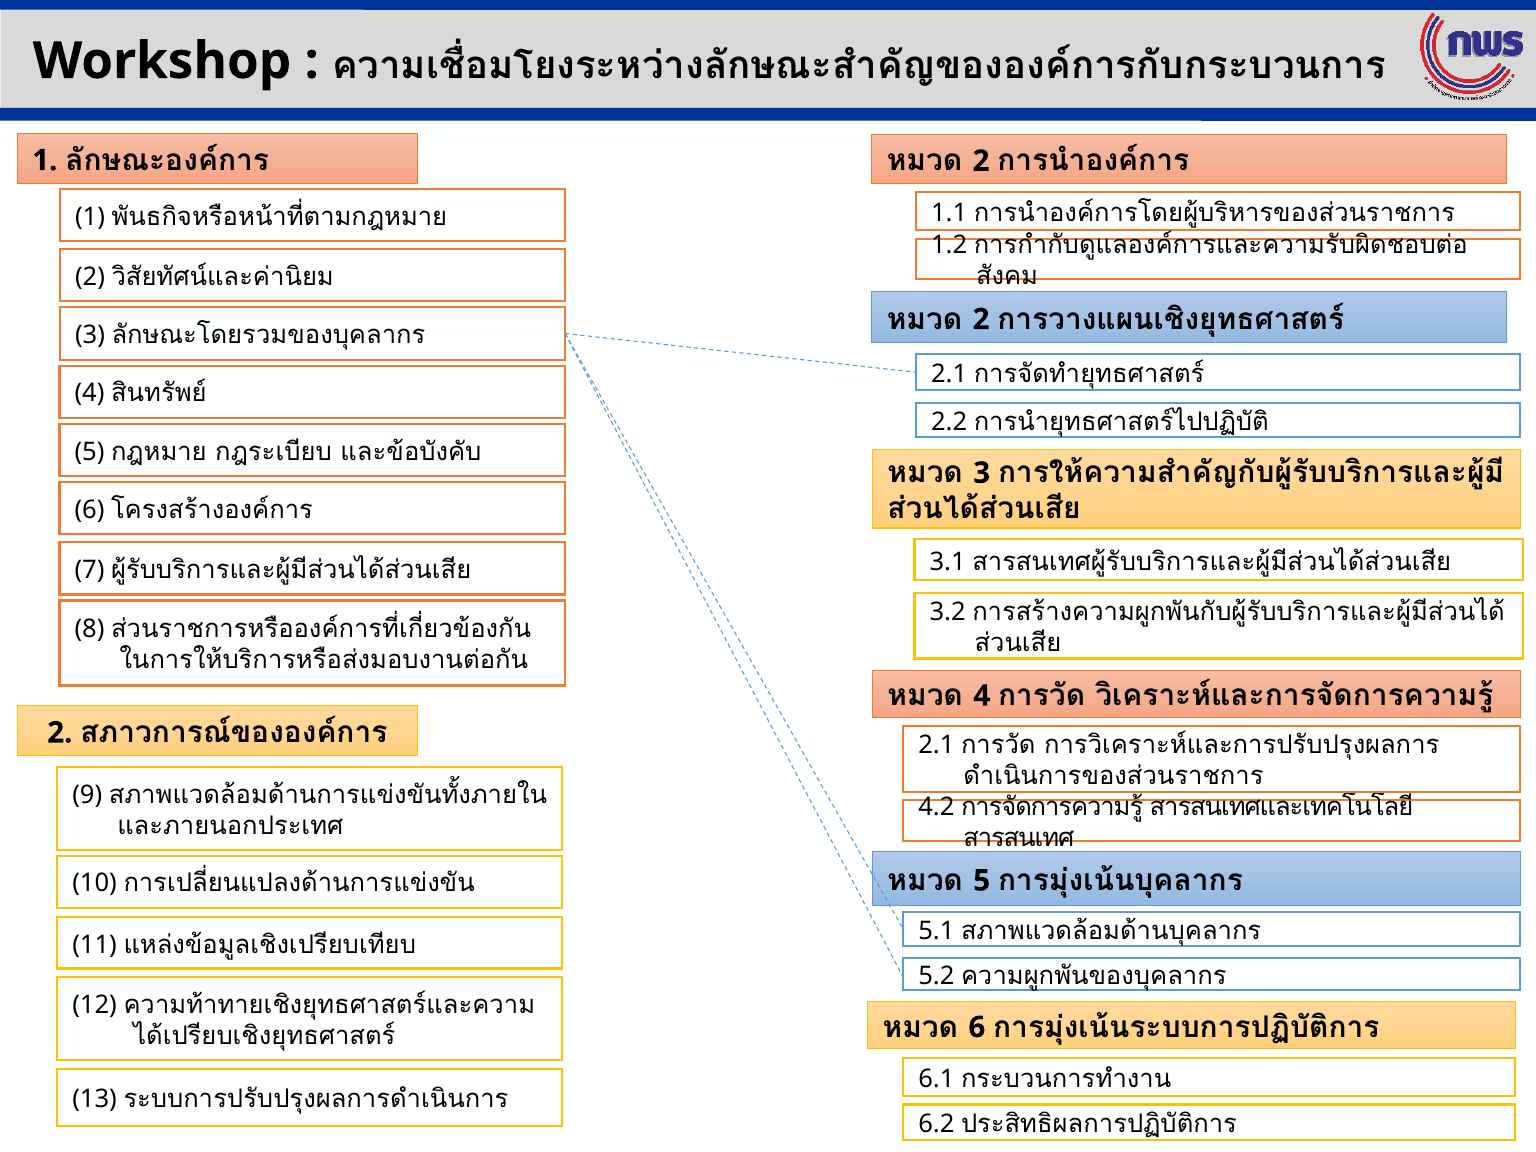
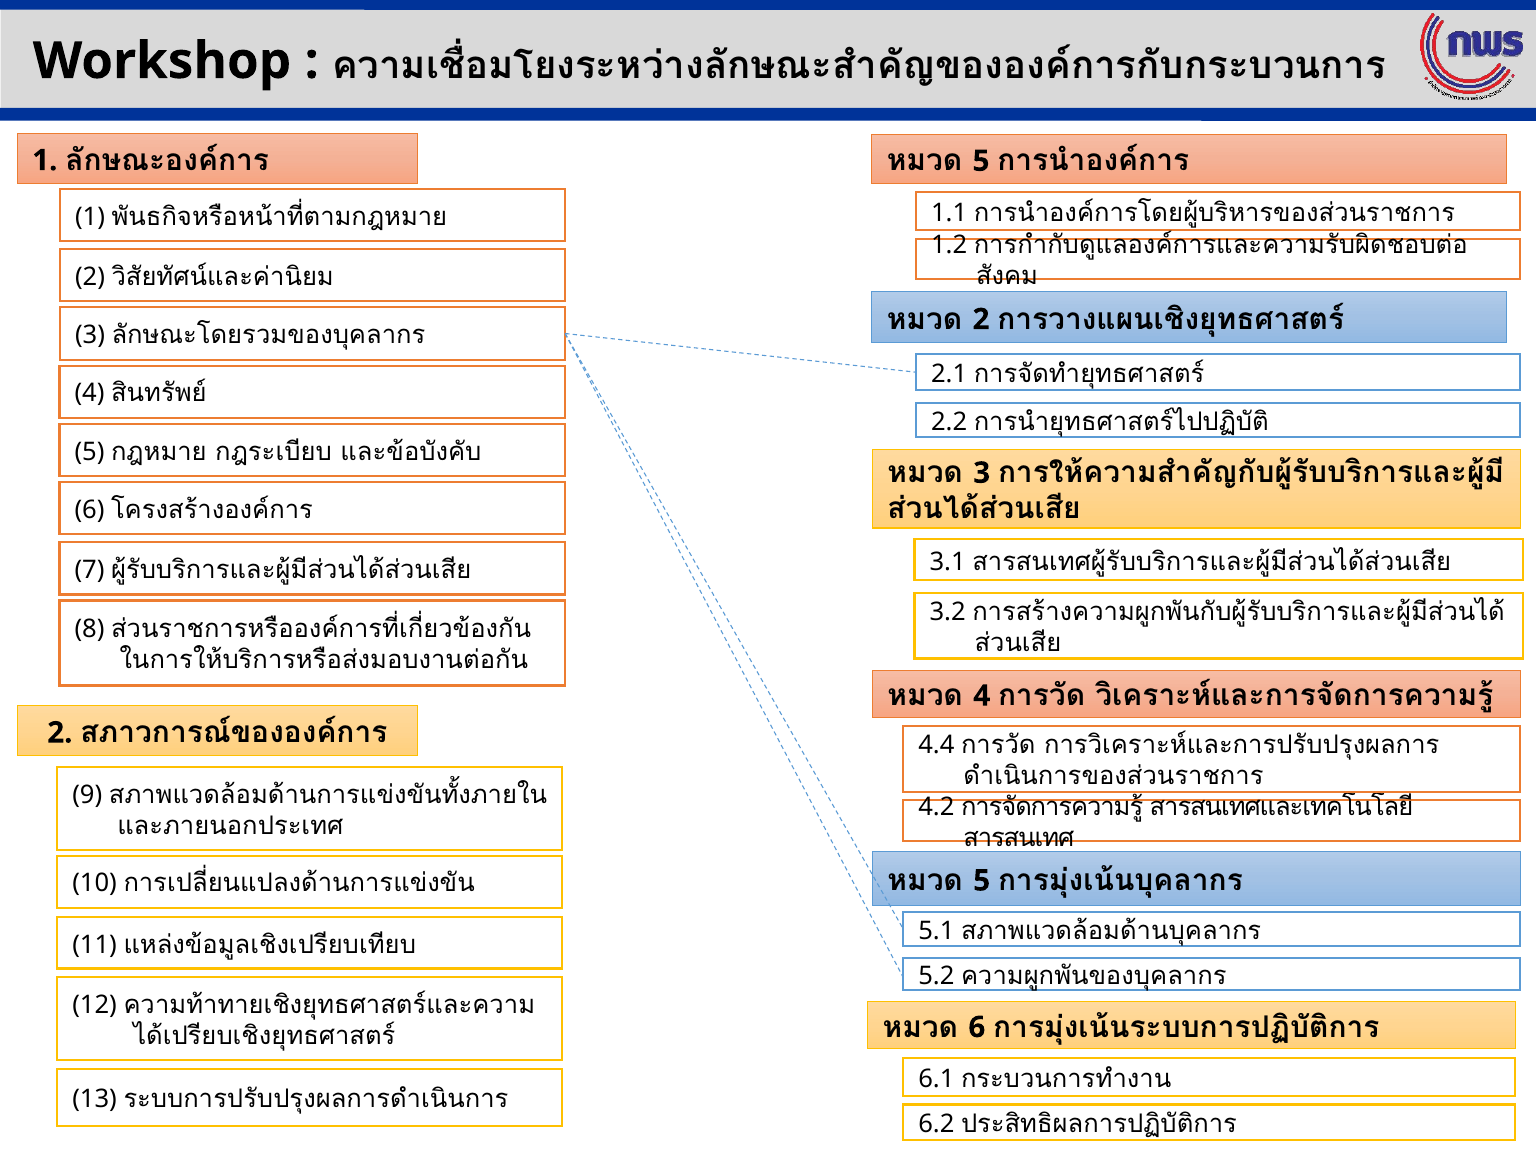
2 at (981, 161): 2 -> 5
2.1 at (936, 745): 2.1 -> 4.4
